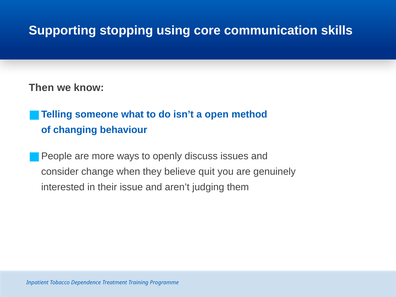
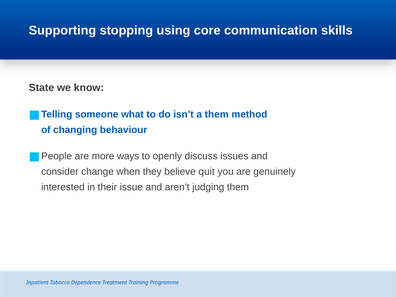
Then: Then -> State
a open: open -> them
